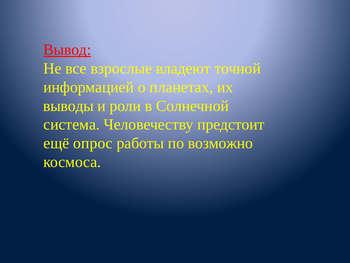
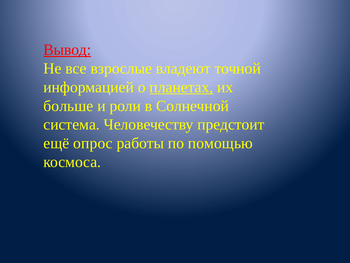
планетах underline: none -> present
выводы: выводы -> больше
возможно: возможно -> помощью
